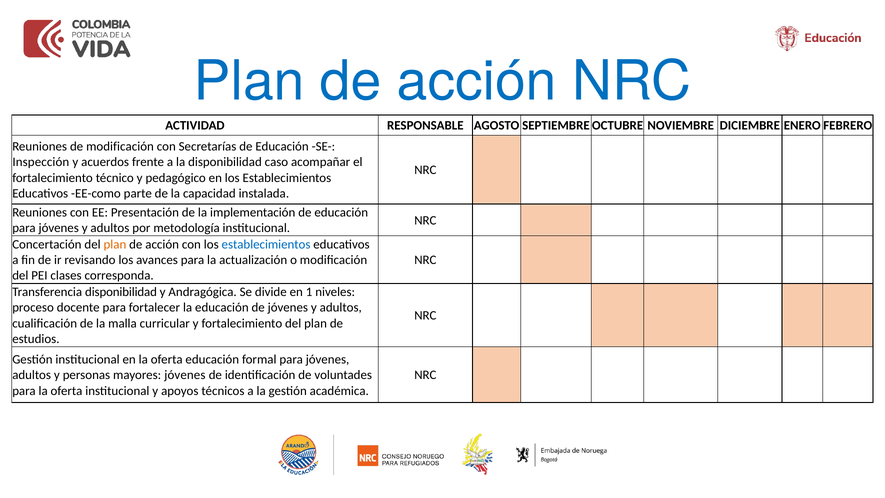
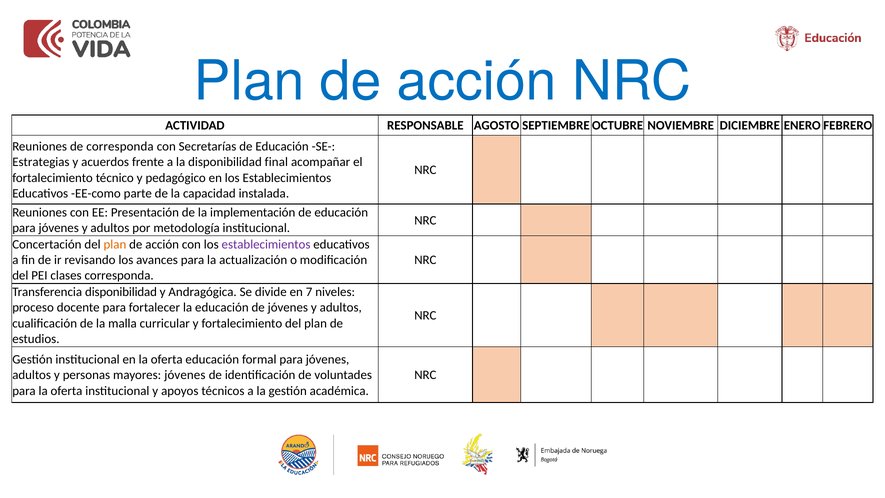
de modificación: modificación -> corresponda
Inspección: Inspección -> Estrategias
caso: caso -> final
establecimientos at (266, 244) colour: blue -> purple
1: 1 -> 7
